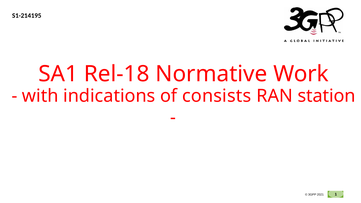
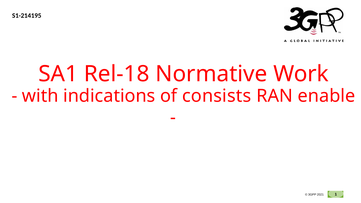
station: station -> enable
